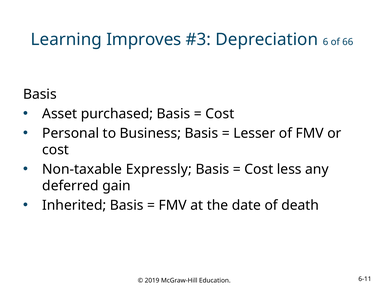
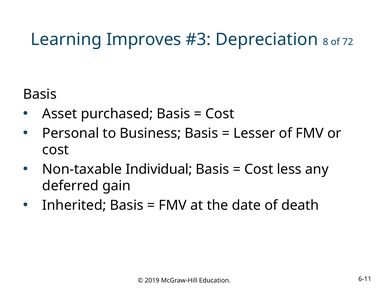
6: 6 -> 8
66: 66 -> 72
Expressly: Expressly -> Individual
